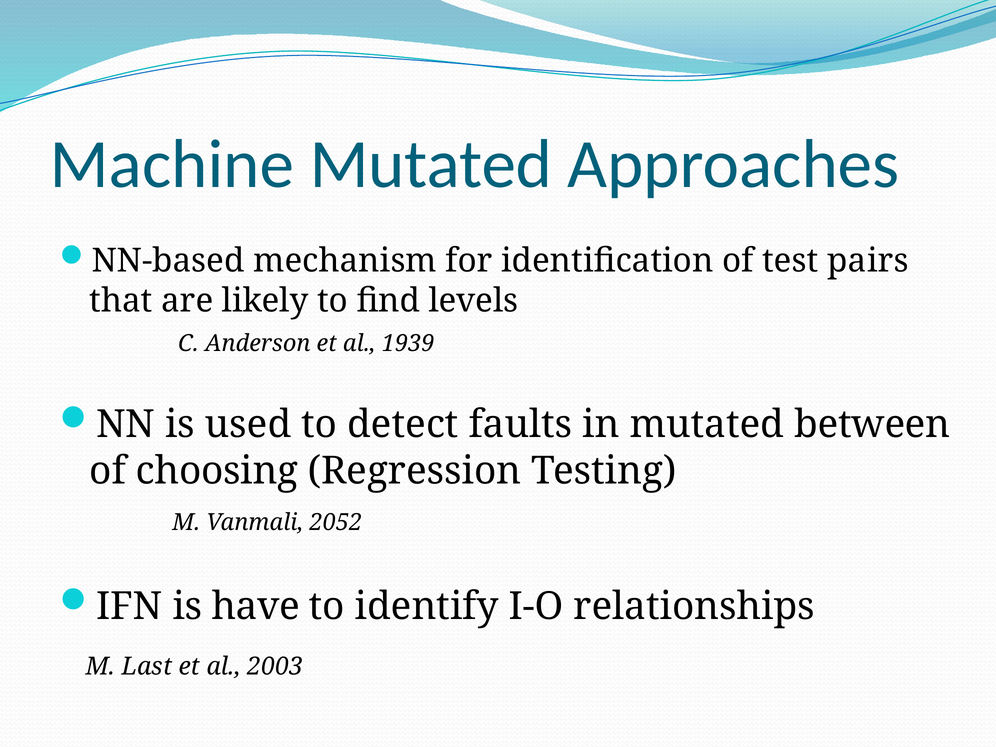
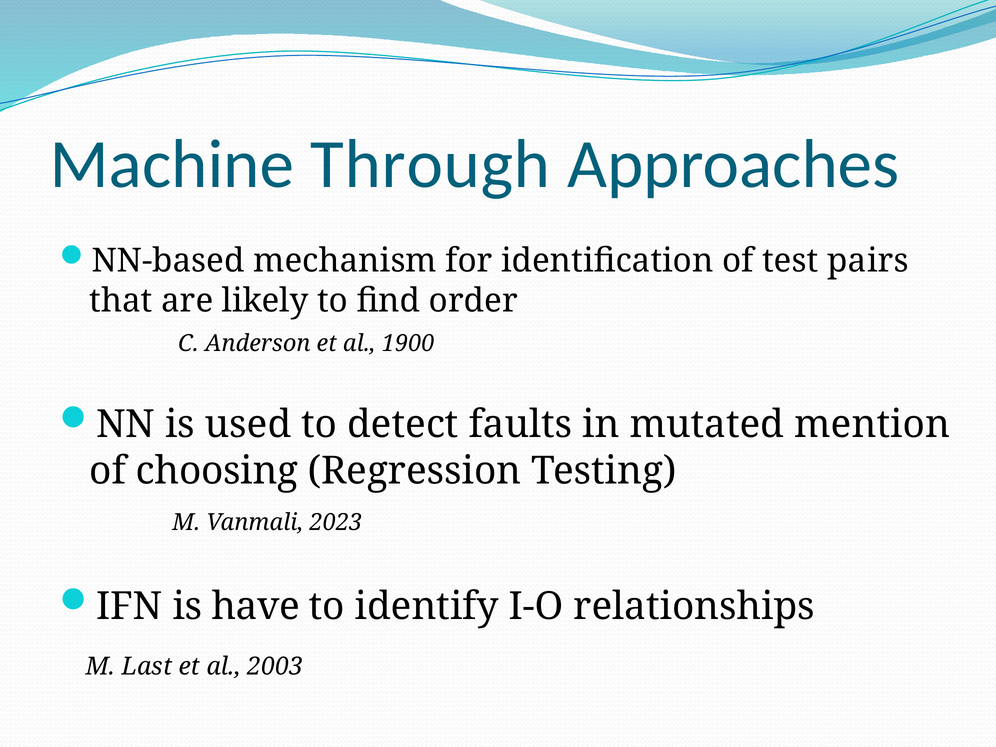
Machine Mutated: Mutated -> Through
levels: levels -> order
1939: 1939 -> 1900
between: between -> mention
2052: 2052 -> 2023
